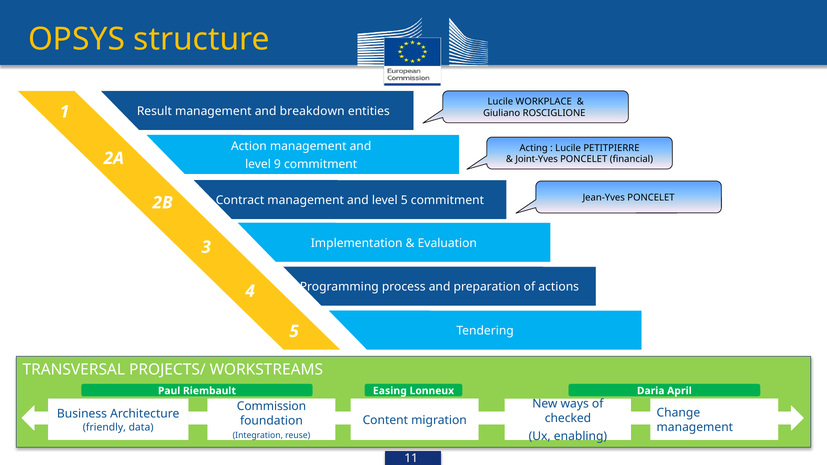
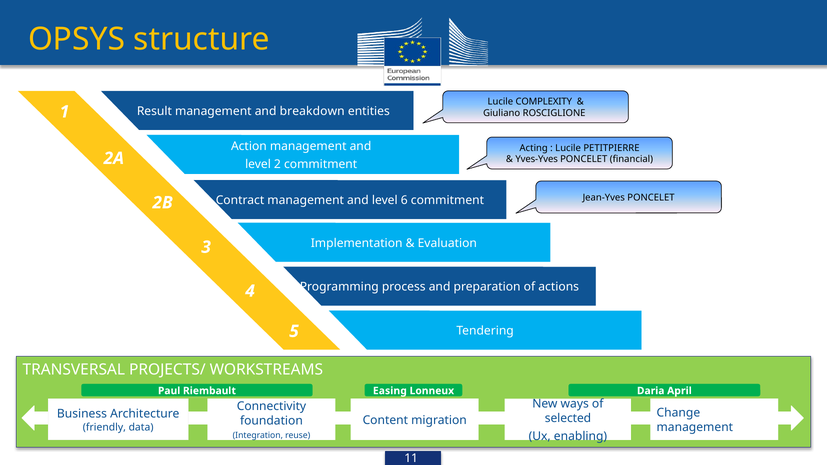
WORKPLACE: WORKPLACE -> COMPLEXITY
Joint-Yves: Joint-Yves -> Yves-Yves
9: 9 -> 2
level 5: 5 -> 6
Commission: Commission -> Connectivity
checked: checked -> selected
